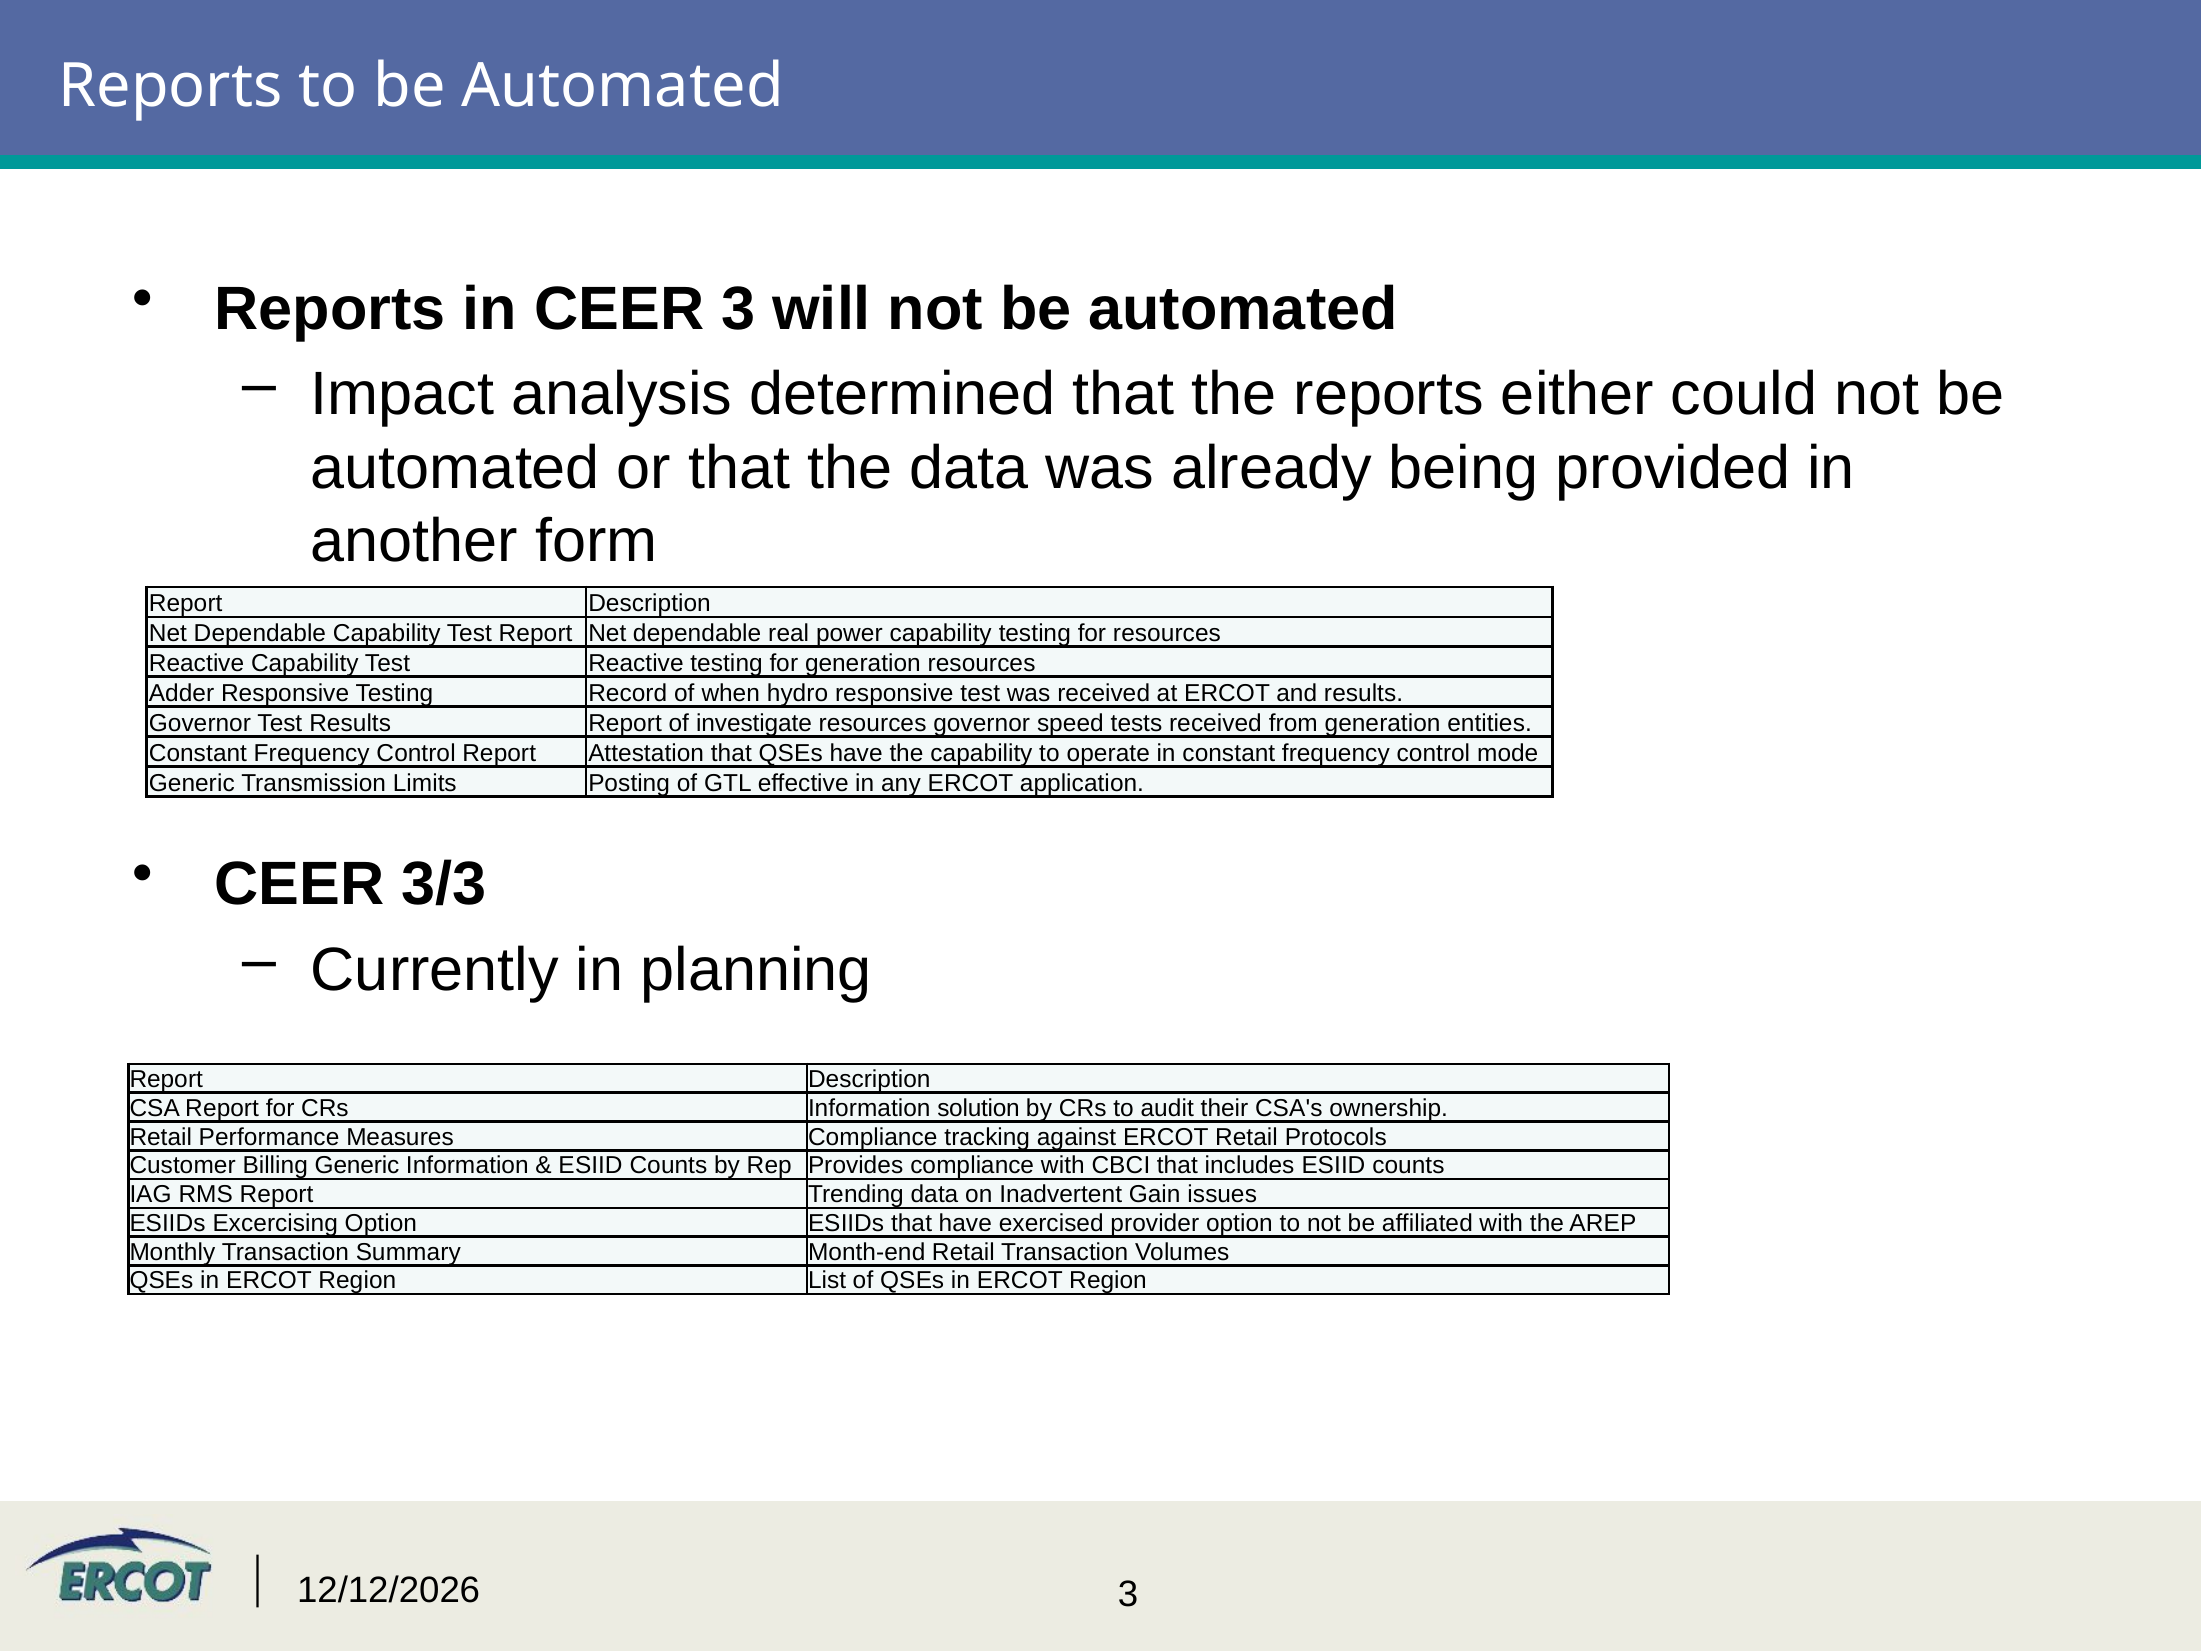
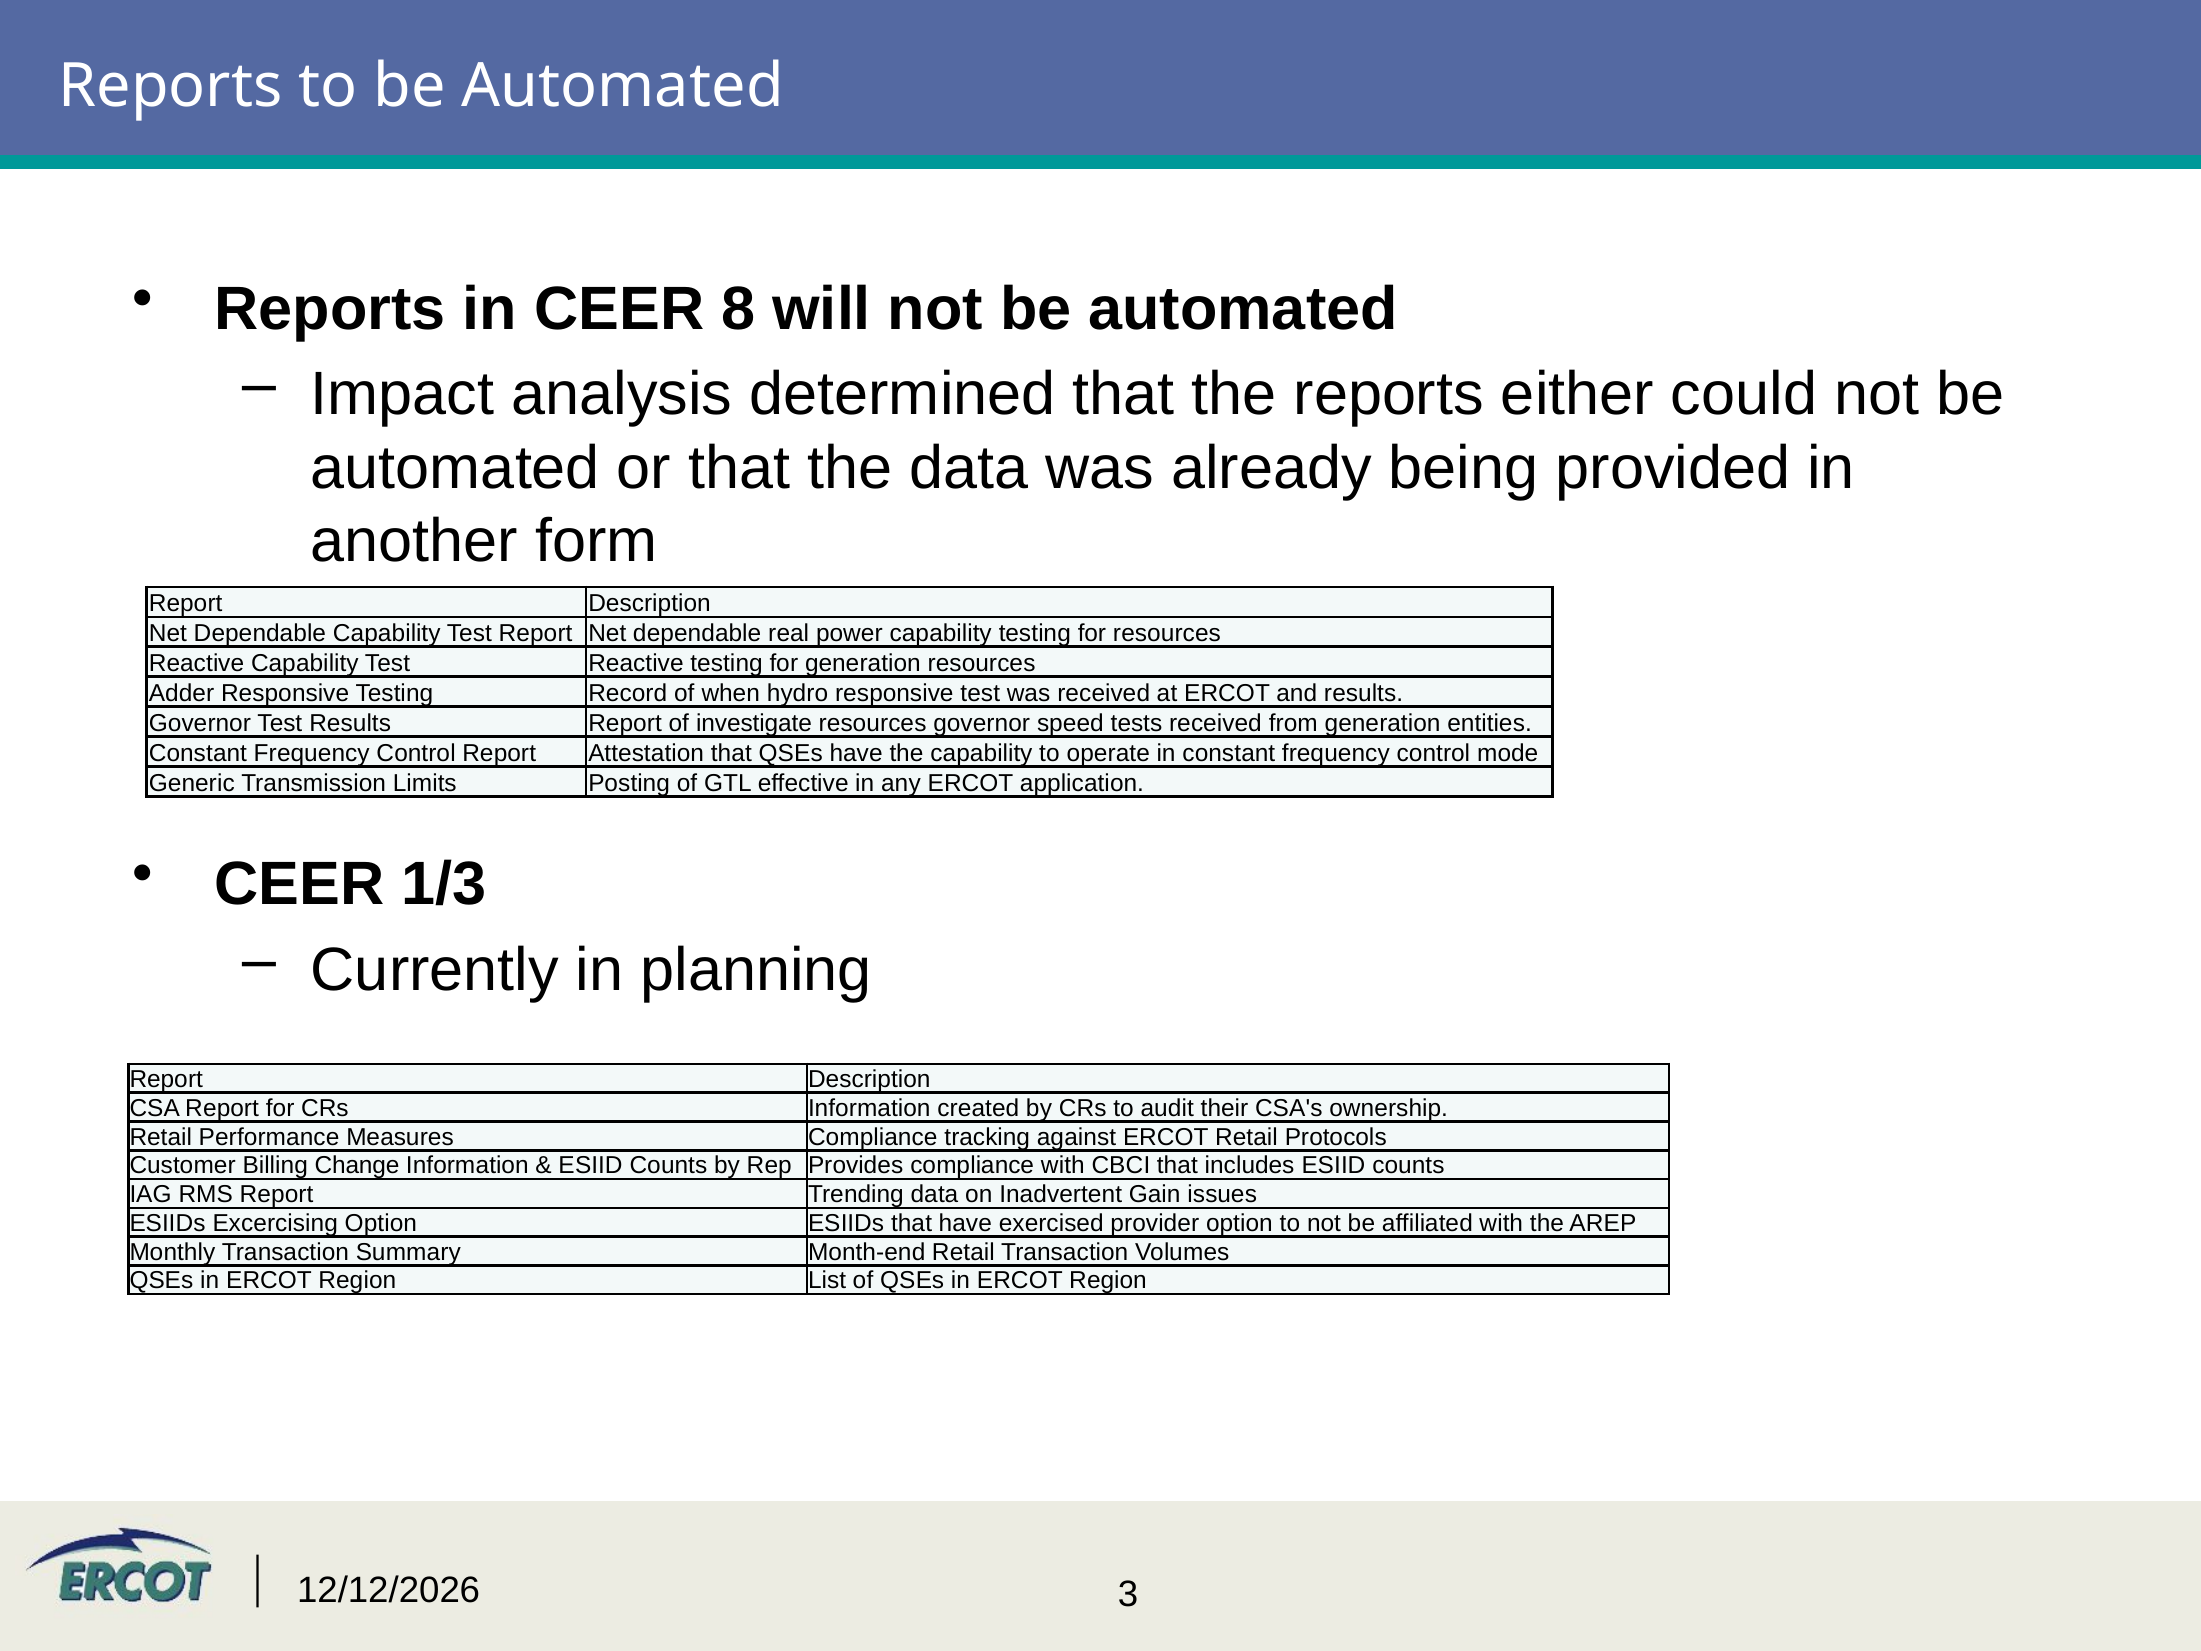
CEER 3: 3 -> 8
3/3: 3/3 -> 1/3
solution: solution -> created
Billing Generic: Generic -> Change
